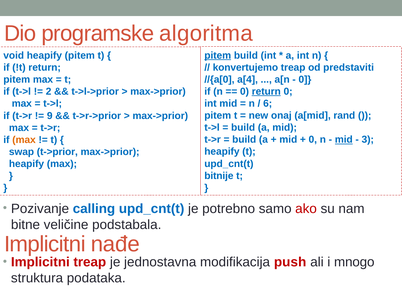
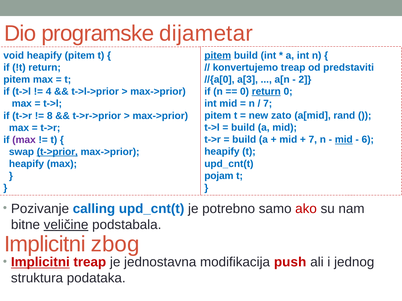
algoritma: algoritma -> dijametar
a[4: a[4 -> a[3
0 at (305, 80): 0 -> 2
2: 2 -> 4
6 at (268, 104): 6 -> 7
onaj: onaj -> zato
9: 9 -> 8
0 at (313, 140): 0 -> 7
3: 3 -> 6
max at (24, 140) colour: orange -> purple
t->prior underline: none -> present
bitnije: bitnije -> pojam
veličine underline: none -> present
nađe: nađe -> zbog
Implicitni at (40, 263) underline: none -> present
mnogo: mnogo -> jednog
